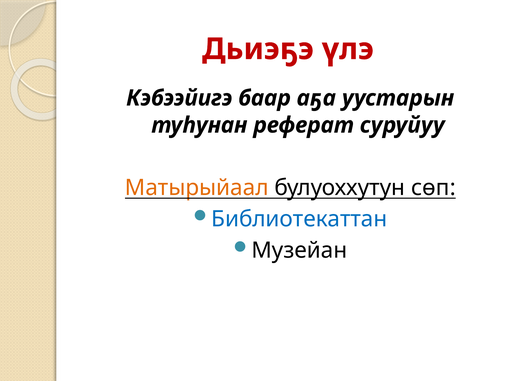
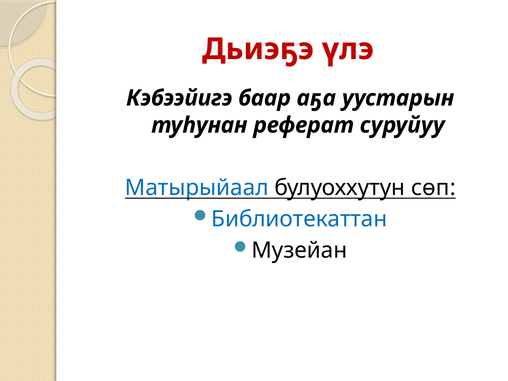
Матырыйаал colour: orange -> blue
